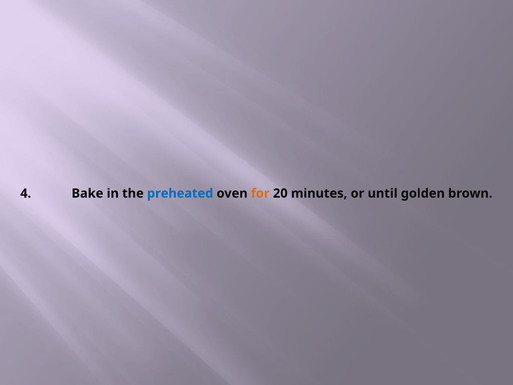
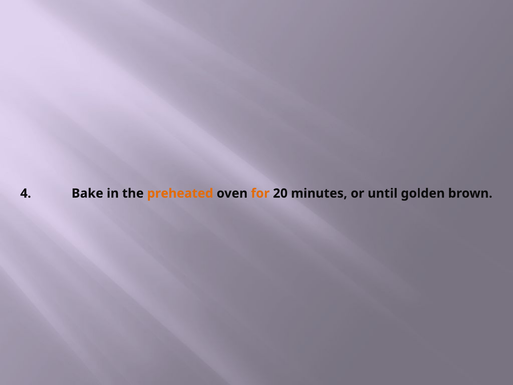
preheated colour: blue -> orange
